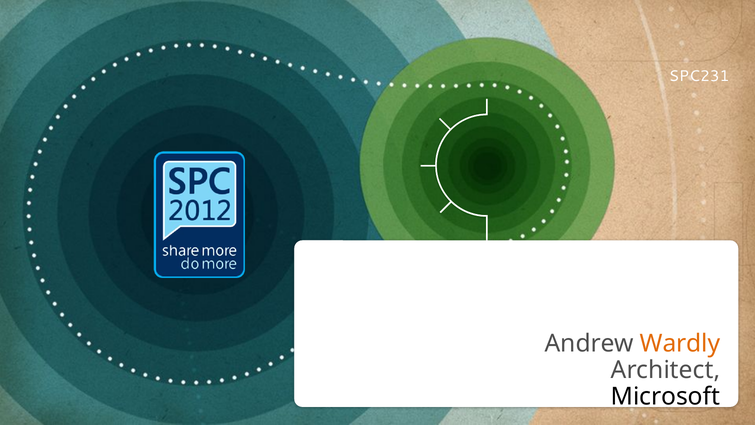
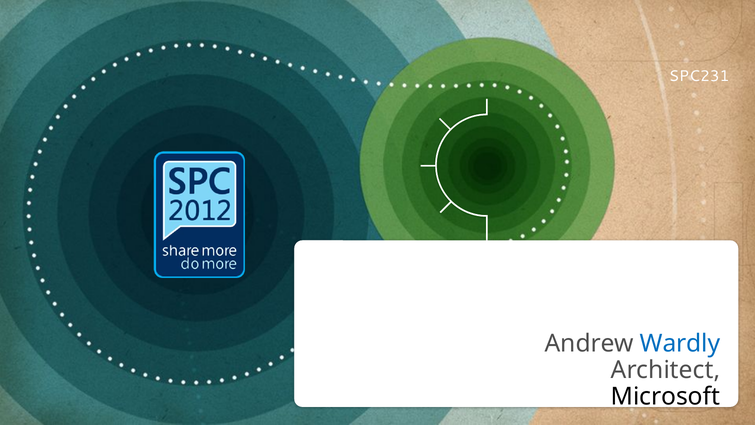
Wardly colour: orange -> blue
